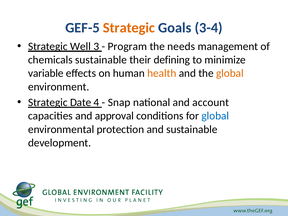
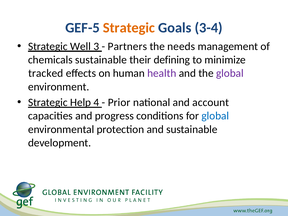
Program: Program -> Partners
variable: variable -> tracked
health colour: orange -> purple
global at (230, 73) colour: orange -> purple
Date: Date -> Help
Snap: Snap -> Prior
approval: approval -> progress
